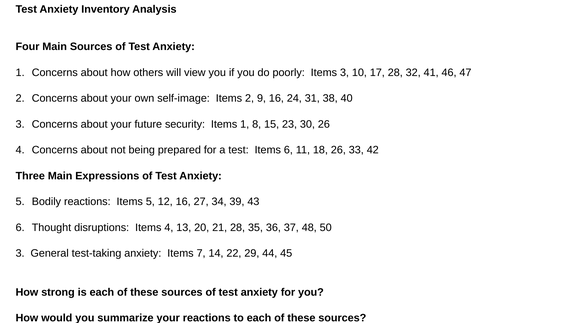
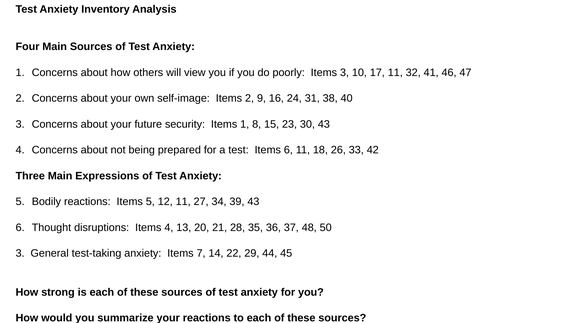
17 28: 28 -> 11
30 26: 26 -> 43
12 16: 16 -> 11
